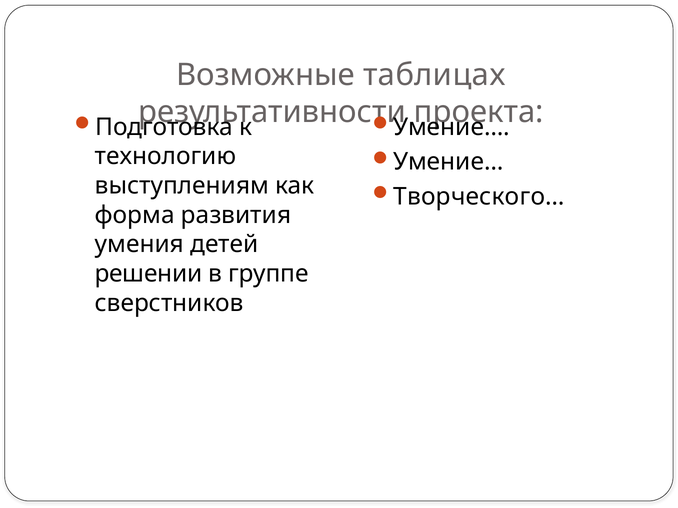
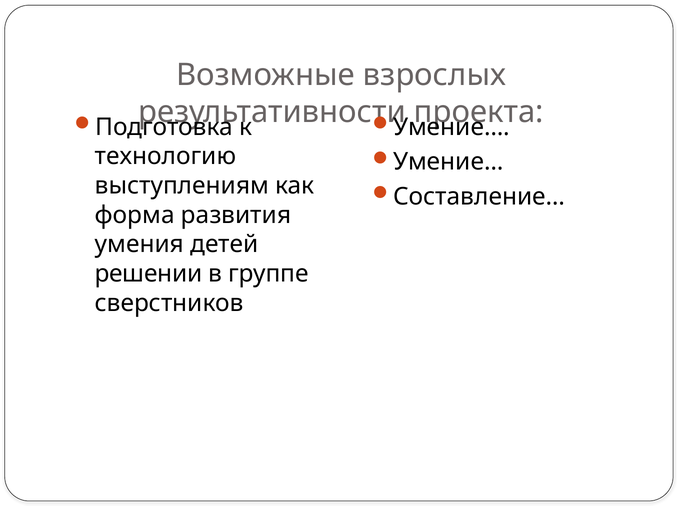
таблицах: таблицах -> взрослых
Творческого…: Творческого… -> Составление…
